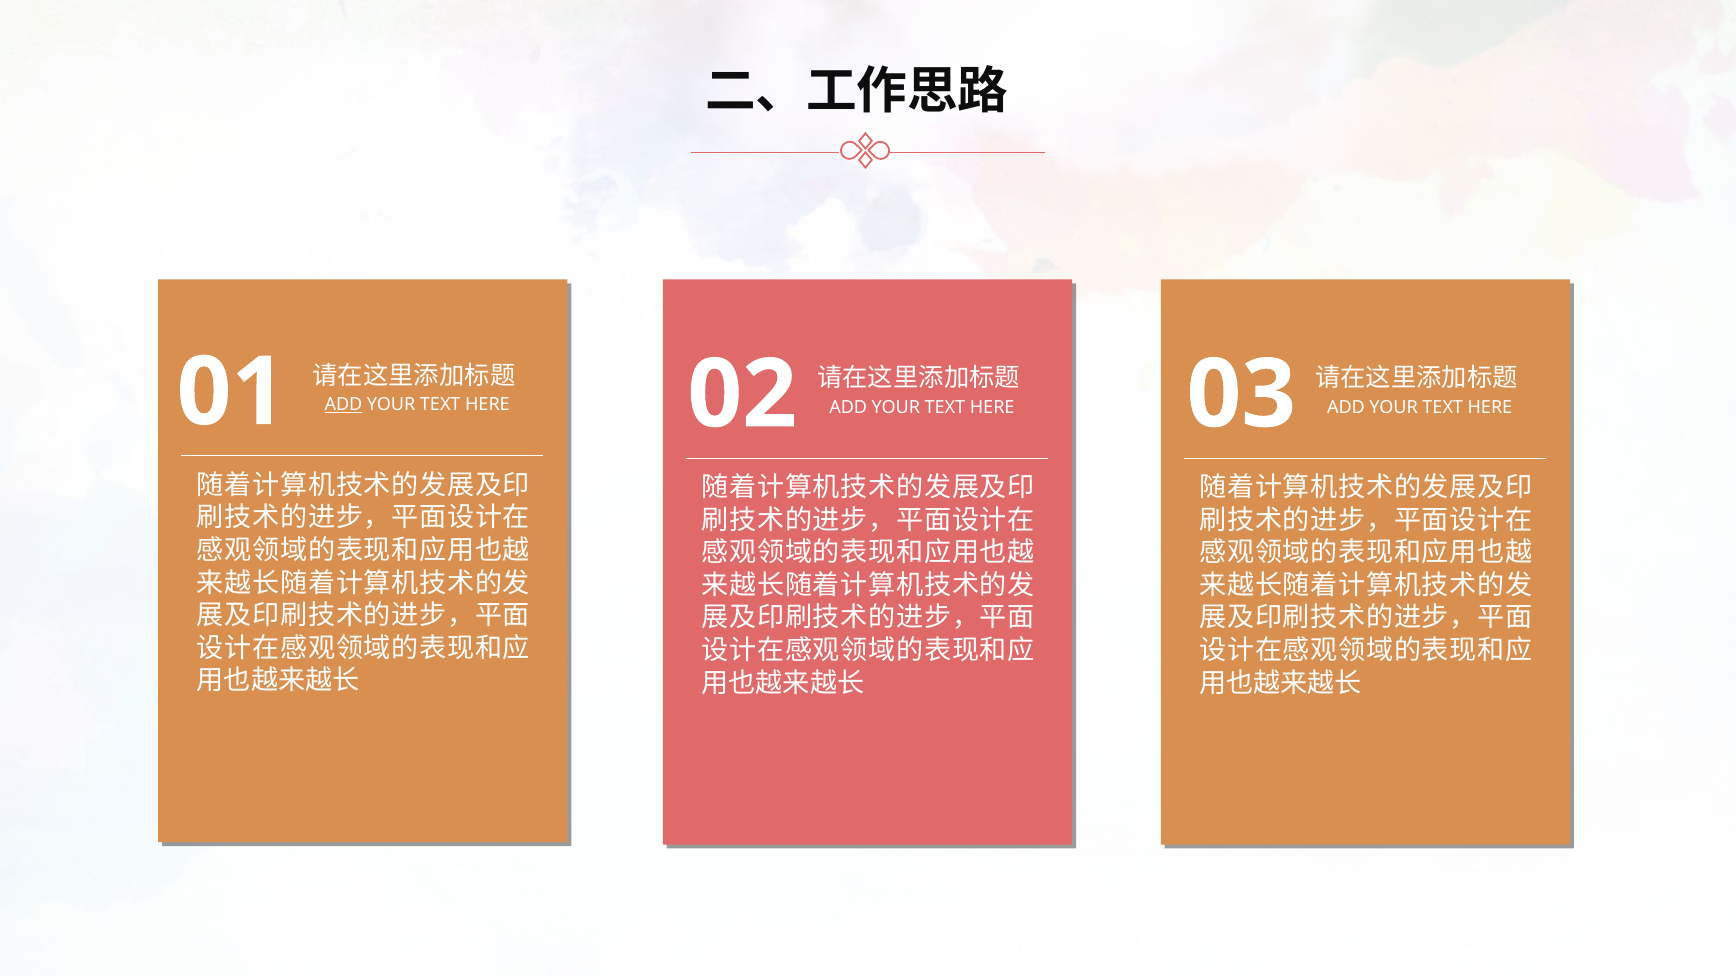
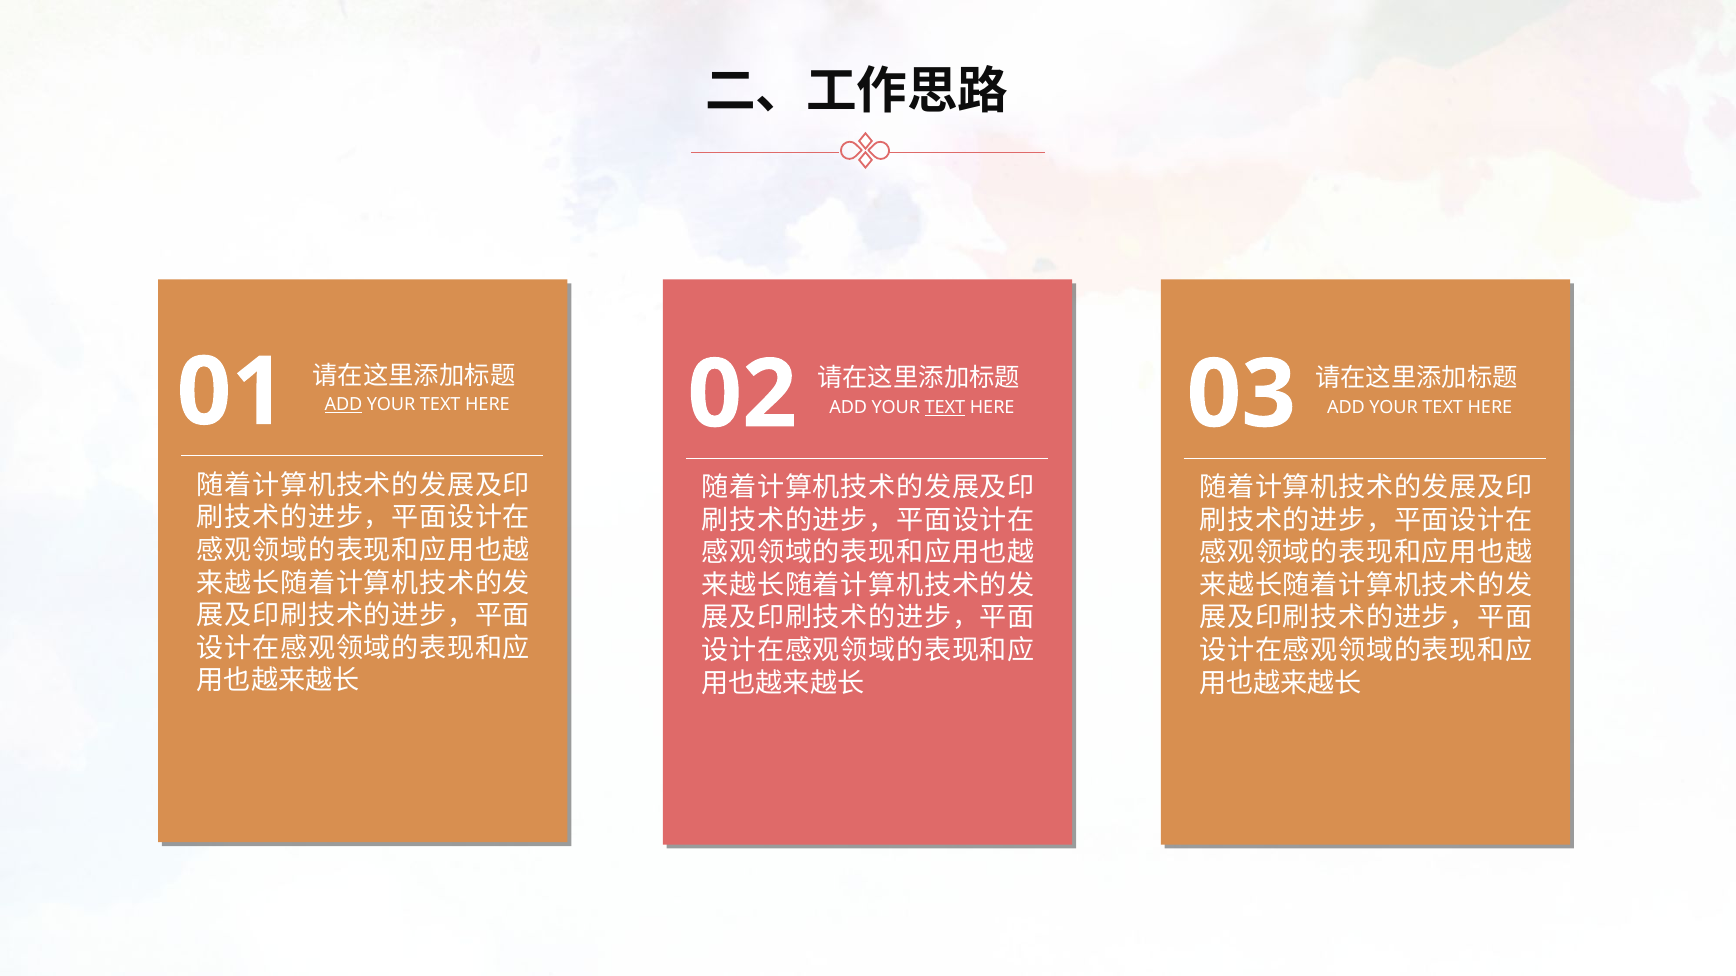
TEXT at (945, 407) underline: none -> present
